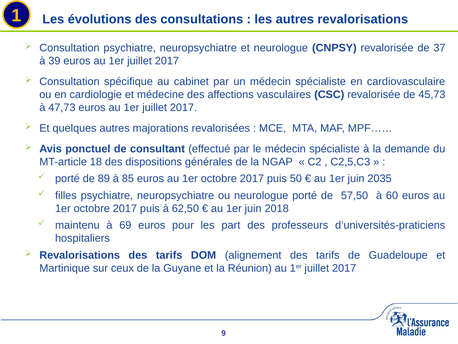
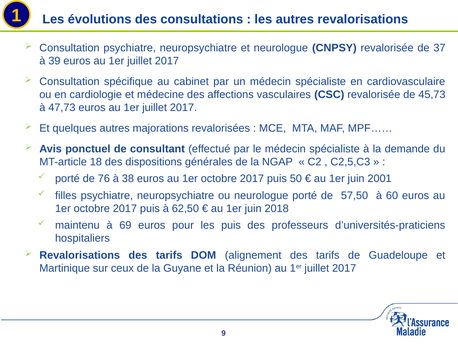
89: 89 -> 76
85: 85 -> 38
2035: 2035 -> 2001
les part: part -> puis
